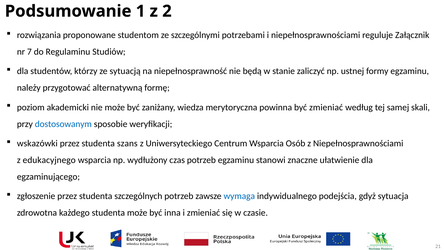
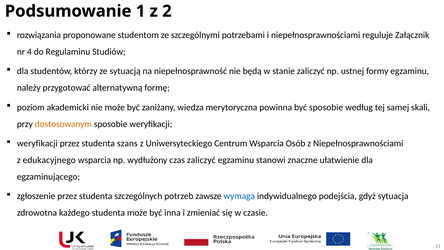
7: 7 -> 4
być zmieniać: zmieniać -> sposobie
dostosowanym colour: blue -> orange
wskazówki at (37, 143): wskazówki -> weryfikacji
czas potrzeb: potrzeb -> zaliczyć
